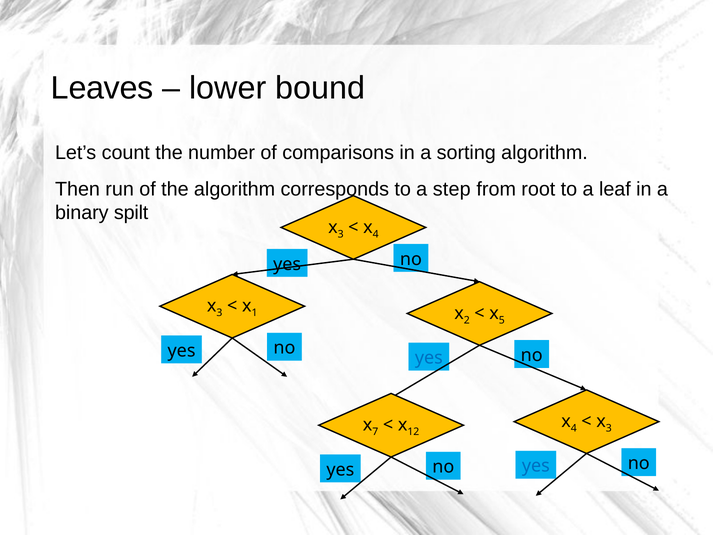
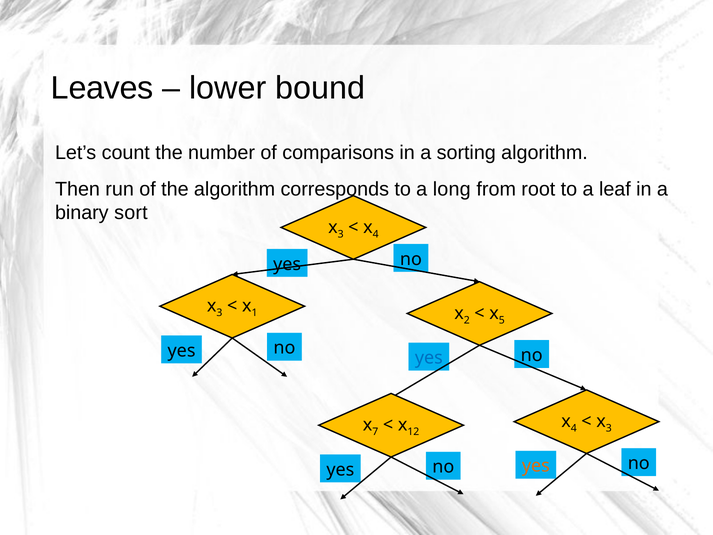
step: step -> long
spilt: spilt -> sort
yes at (536, 466) colour: blue -> orange
